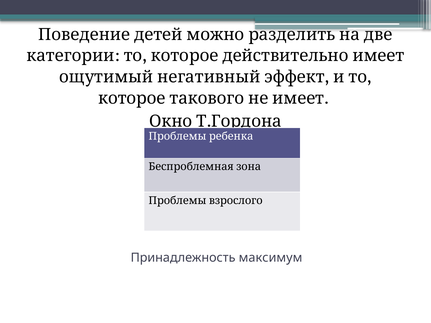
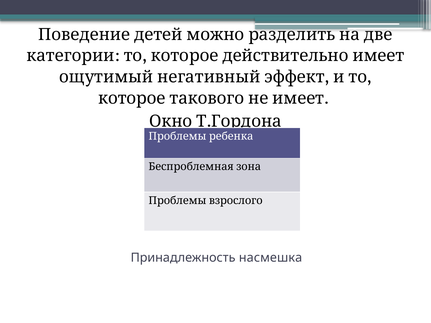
максимум: максимум -> насмешка
